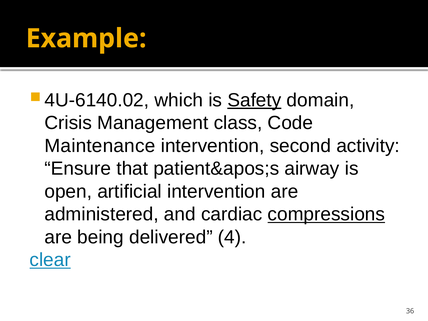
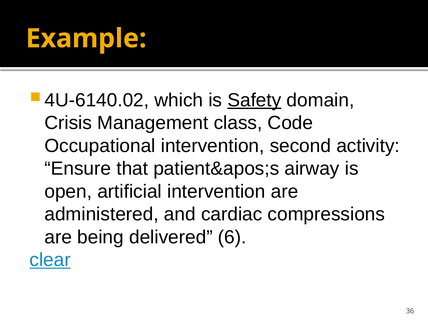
Maintenance: Maintenance -> Occupational
compressions underline: present -> none
4: 4 -> 6
